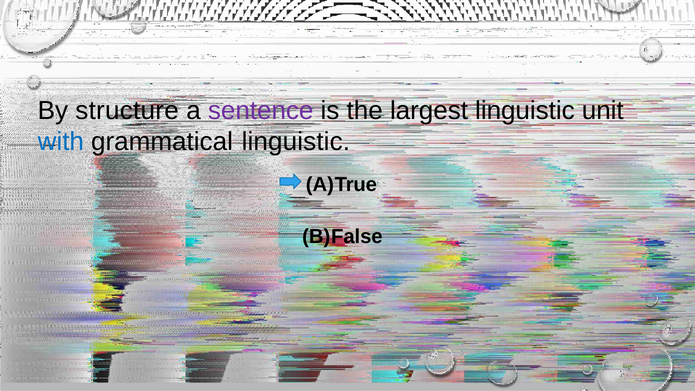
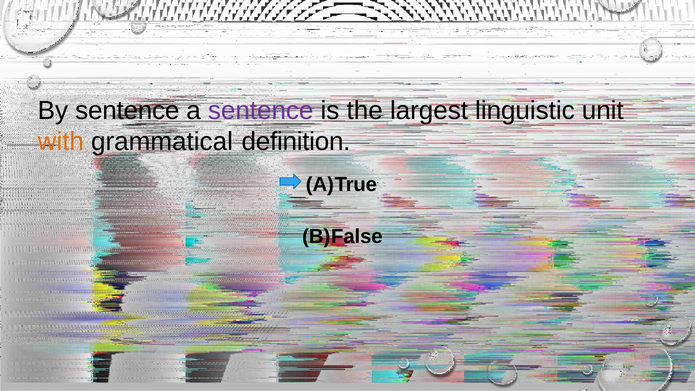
By structure: structure -> sentence
with colour: blue -> orange
grammatical linguistic: linguistic -> definition
